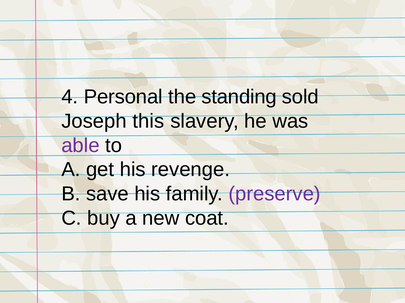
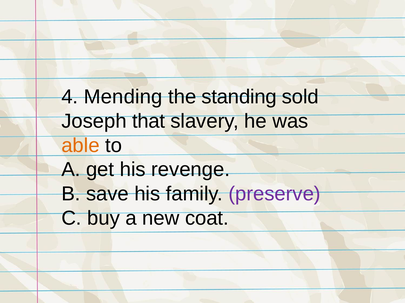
Personal: Personal -> Mending
this: this -> that
able colour: purple -> orange
